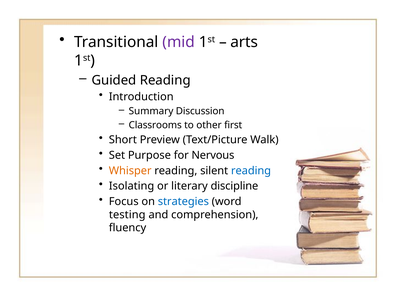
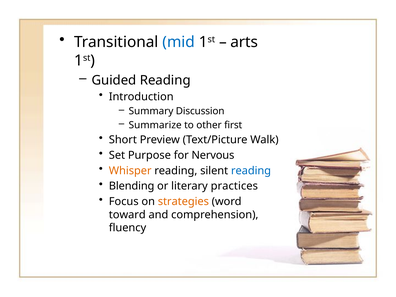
mid colour: purple -> blue
Classrooms: Classrooms -> Summarize
Isolating: Isolating -> Blending
discipline: discipline -> practices
strategies colour: blue -> orange
testing: testing -> toward
